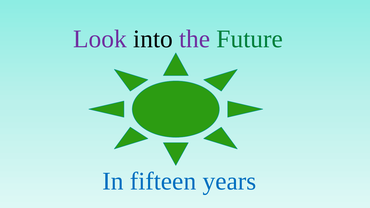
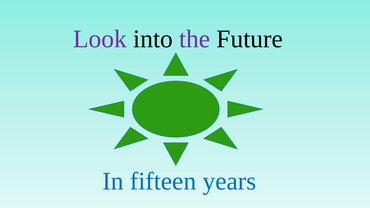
Future colour: green -> black
